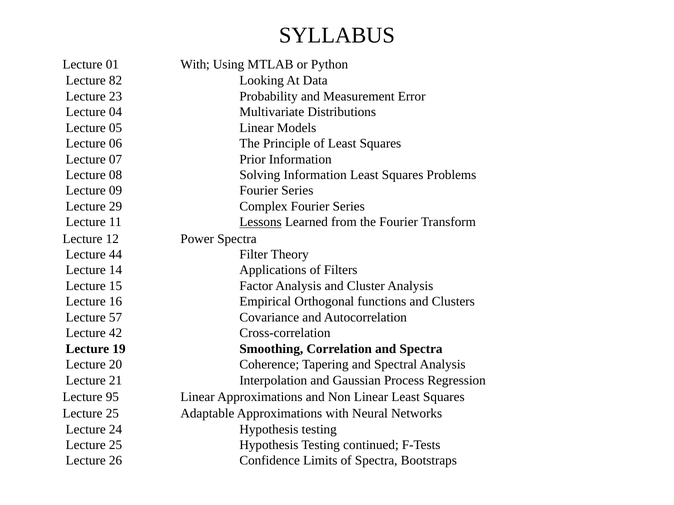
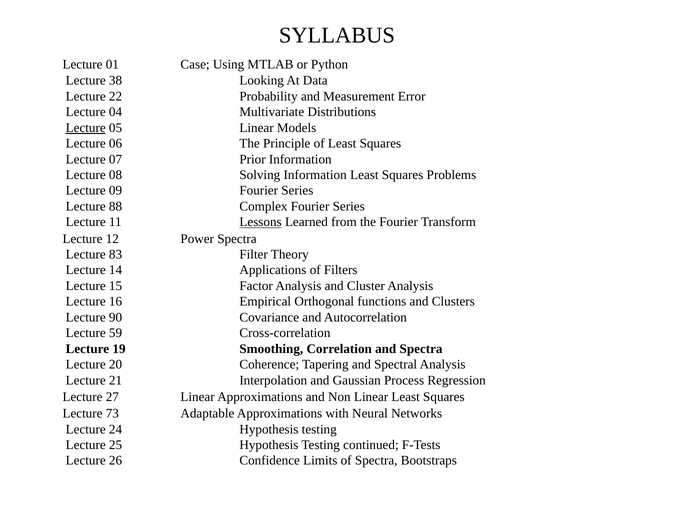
01 With: With -> Case
82: 82 -> 38
23: 23 -> 22
Lecture at (86, 128) underline: none -> present
29: 29 -> 88
44: 44 -> 83
57: 57 -> 90
42: 42 -> 59
95: 95 -> 27
25 at (112, 414): 25 -> 73
